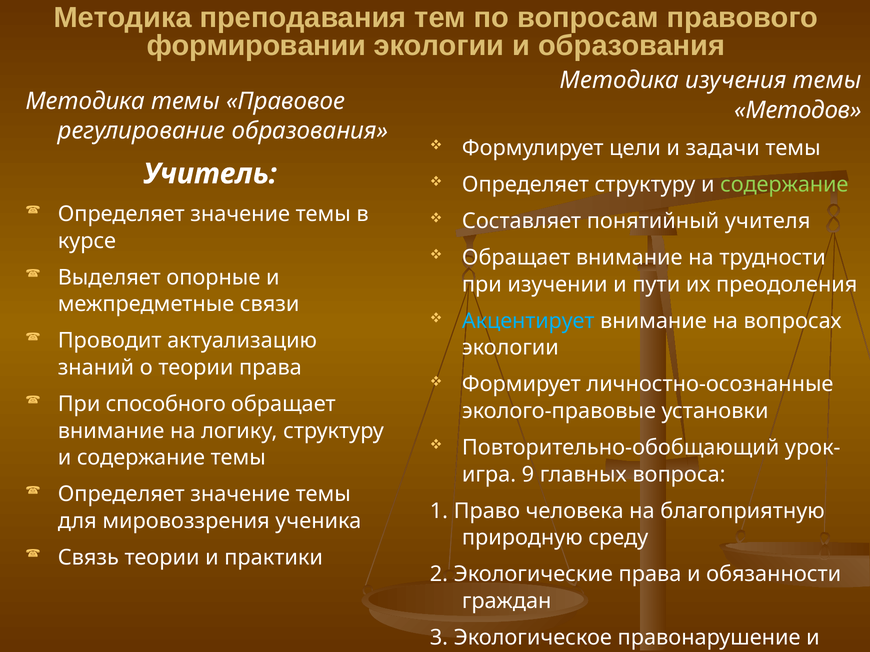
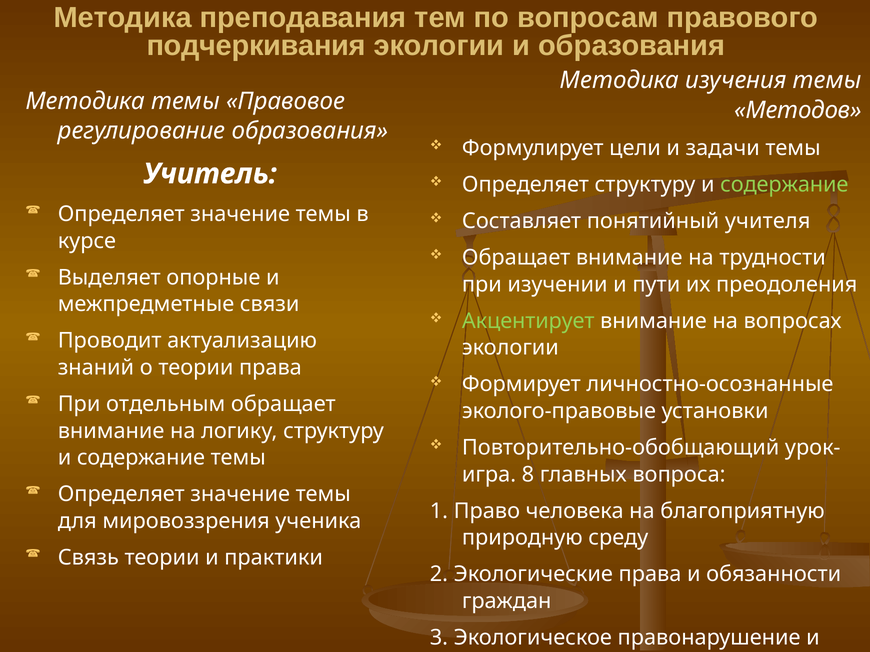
формировании: формировании -> подчеркивания
Акцентирует colour: light blue -> light green
способного: способного -> отдельным
9: 9 -> 8
